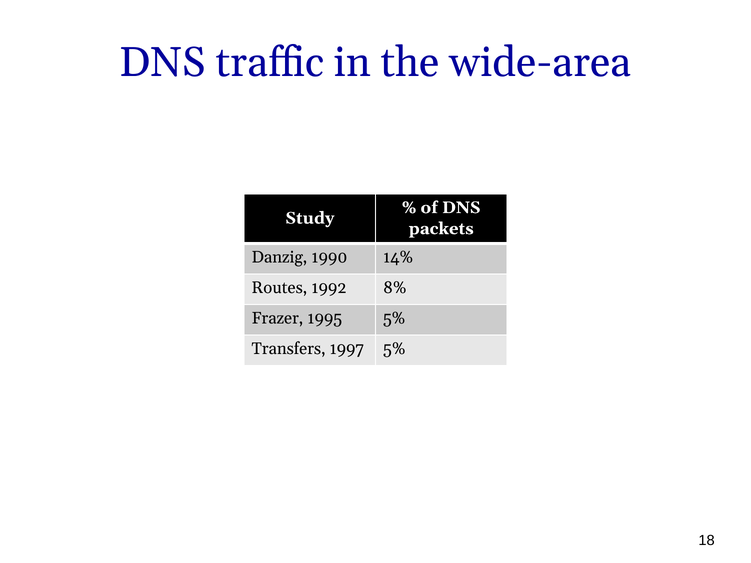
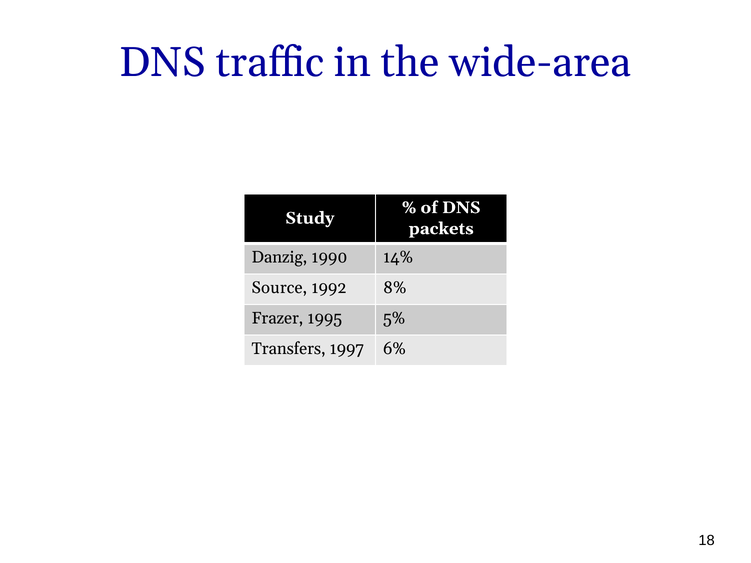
Routes: Routes -> Source
1997 5%: 5% -> 6%
